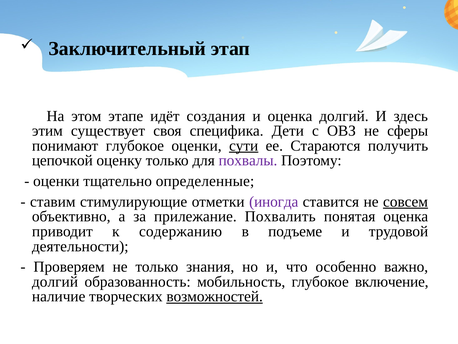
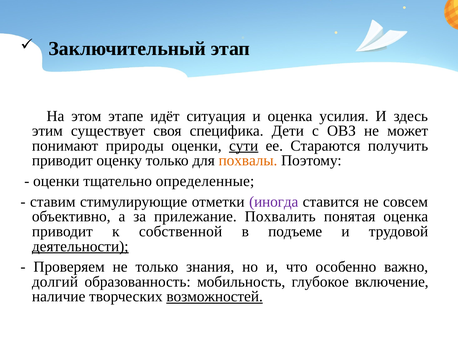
создания: создания -> ситуация
оценка долгий: долгий -> усилия
сферы: сферы -> может
понимают глубокое: глубокое -> природы
цепочкой at (62, 160): цепочкой -> приводит
похвалы colour: purple -> orange
совсем underline: present -> none
содержанию: содержанию -> собственной
деятельности underline: none -> present
